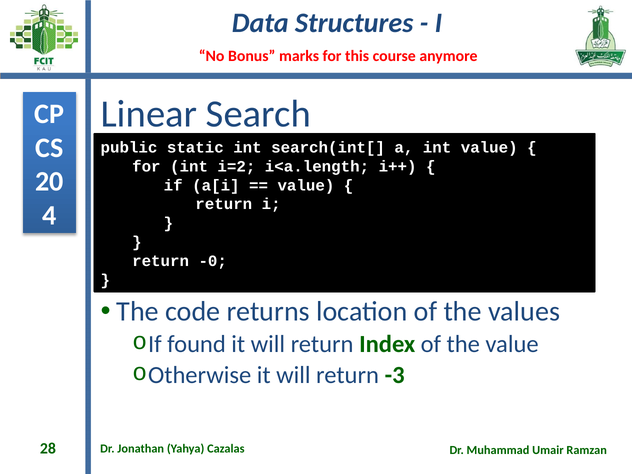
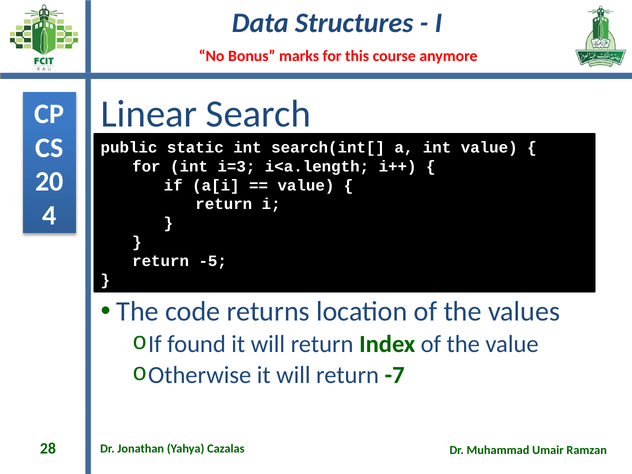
i=2: i=2 -> i=3
-0: -0 -> -5
-3: -3 -> -7
